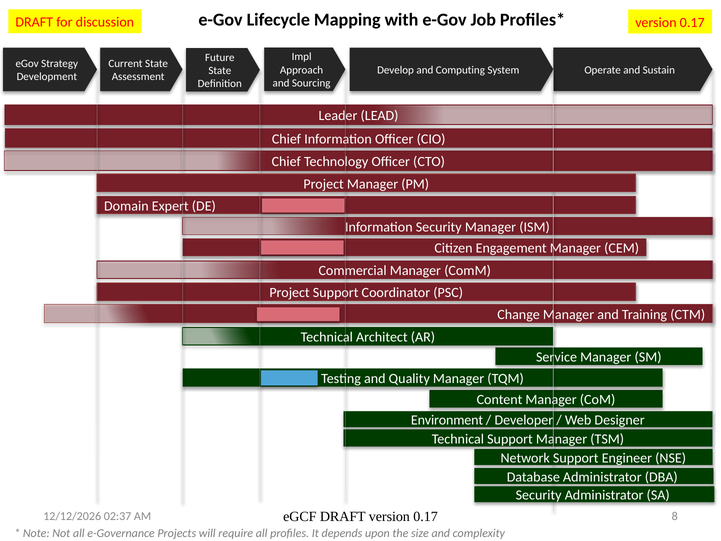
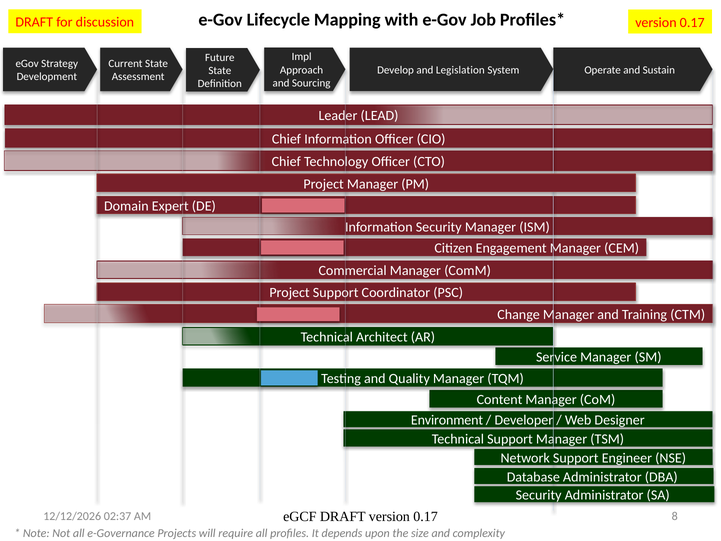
Computing: Computing -> Legislation
